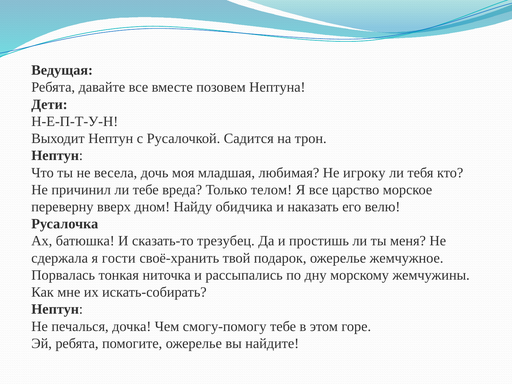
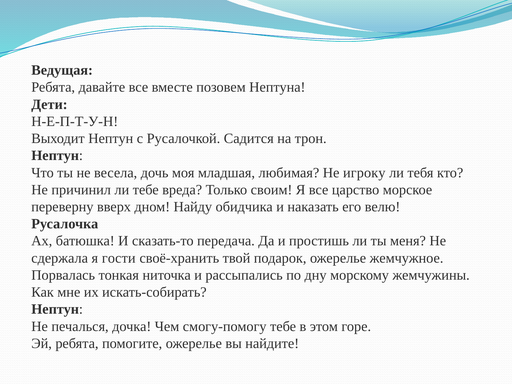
телом: телом -> своим
трезубец: трезубец -> передача
